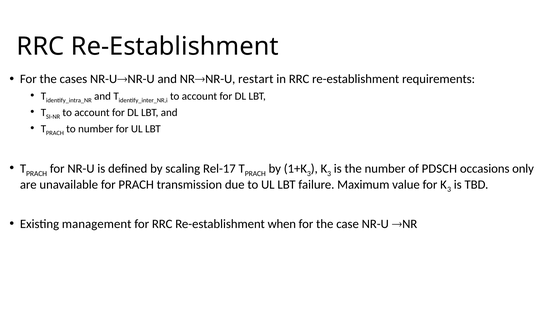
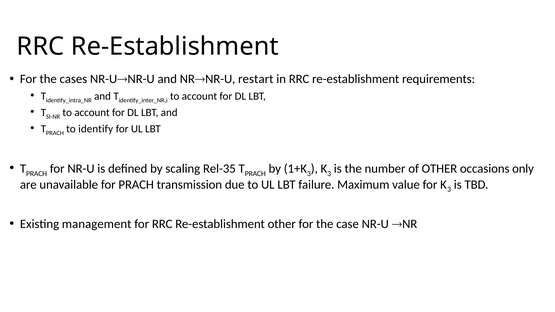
to number: number -> identify
Rel-17: Rel-17 -> Rel-35
of PDSCH: PDSCH -> OTHER
Re-establishment when: when -> other
